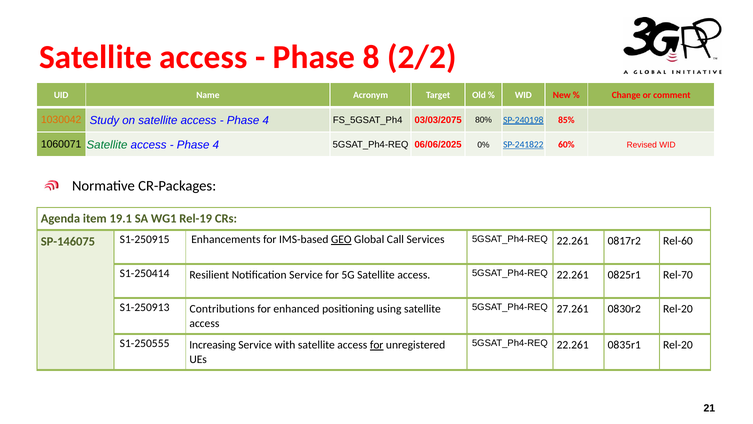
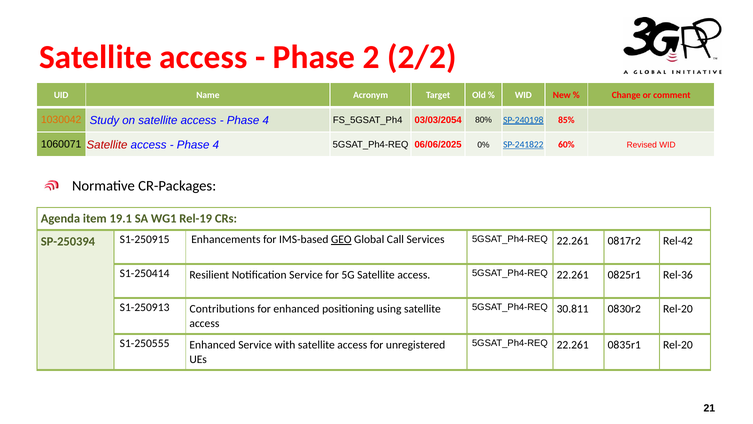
8: 8 -> 2
03/03/2075: 03/03/2075 -> 03/03/2054
Satellite at (107, 145) colour: green -> red
SP-146075: SP-146075 -> SP-250394
Rel-60: Rel-60 -> Rel-42
Rel-70: Rel-70 -> Rel-36
27.261: 27.261 -> 30.811
S1-250555 Increasing: Increasing -> Enhanced
for at (377, 345) underline: present -> none
